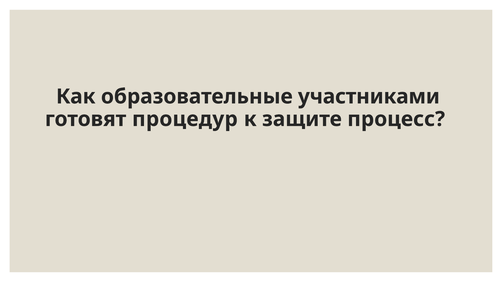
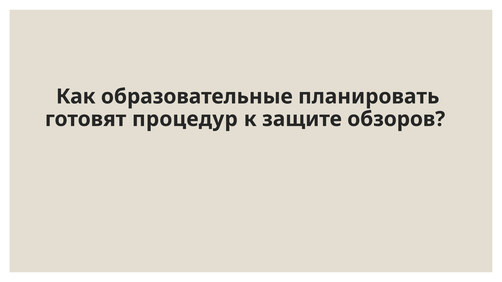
участниками: участниками -> планировать
процесс: процесс -> обзоров
